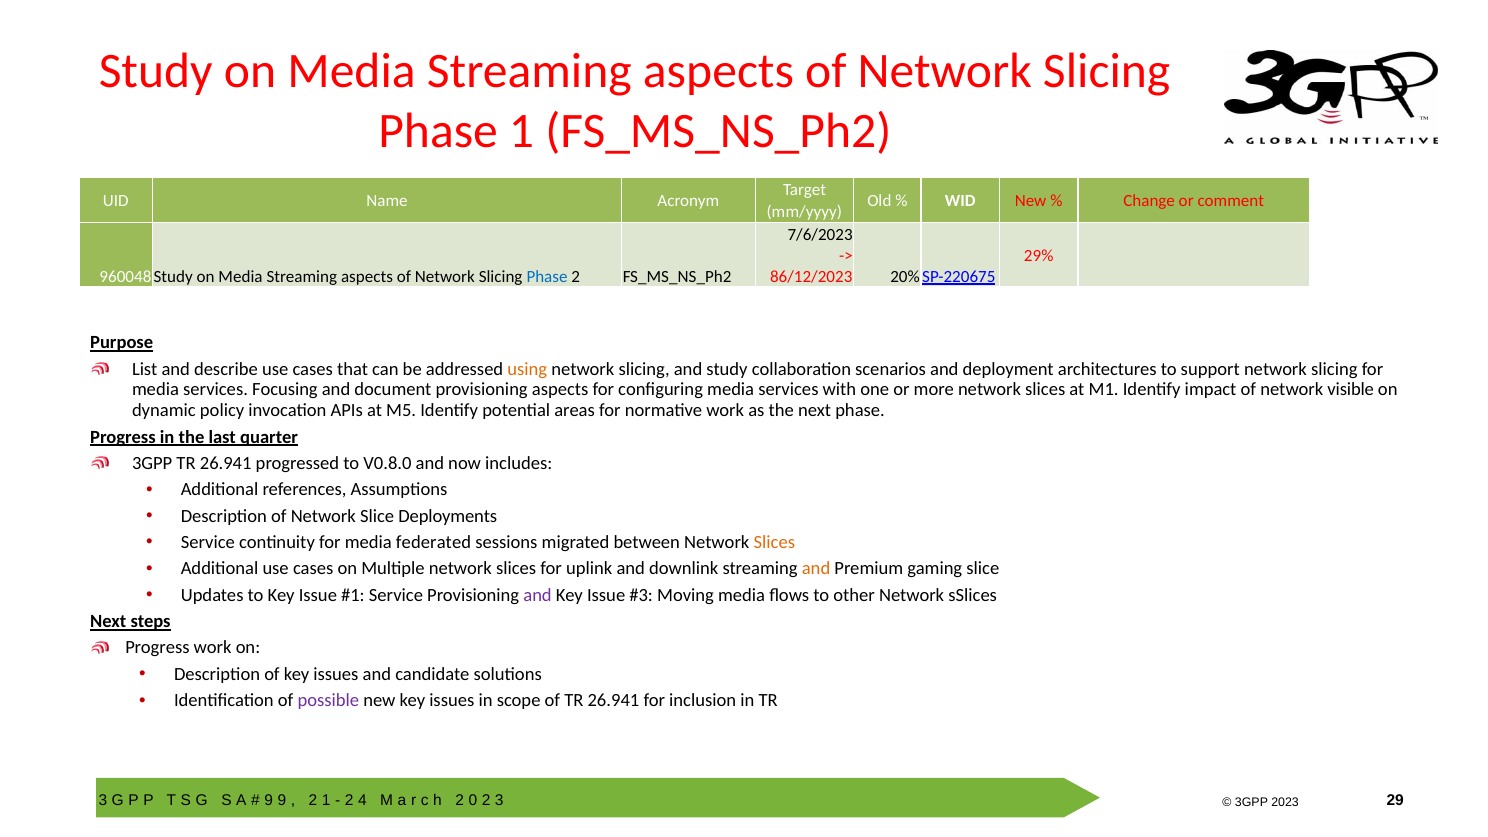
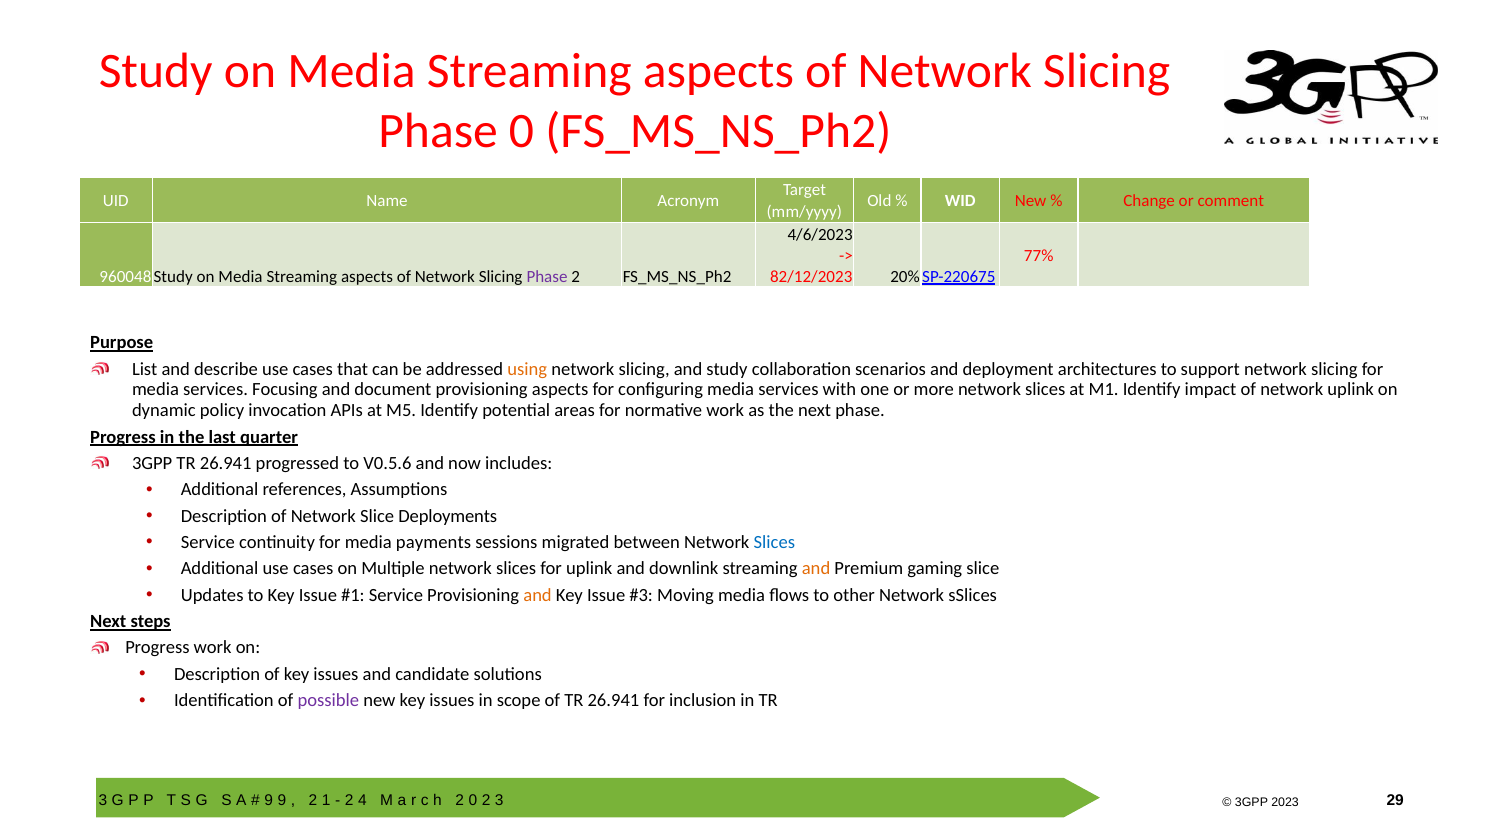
Phase 1: 1 -> 0
7/6/2023: 7/6/2023 -> 4/6/2023
29%: 29% -> 77%
Phase at (547, 277) colour: blue -> purple
86/12/2023: 86/12/2023 -> 82/12/2023
network visible: visible -> uplink
V0.8.0: V0.8.0 -> V0.5.6
federated: federated -> payments
Slices at (774, 542) colour: orange -> blue
and at (538, 595) colour: purple -> orange
